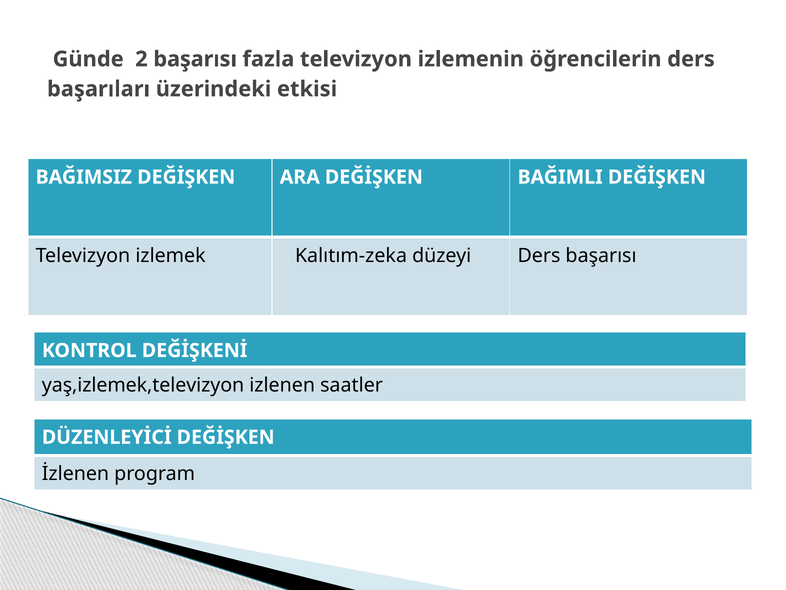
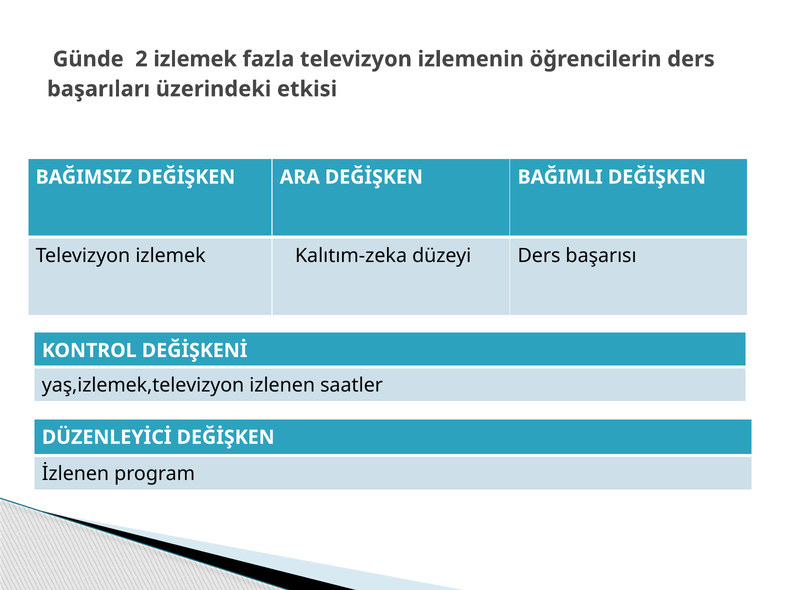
2 başarısı: başarısı -> izlemek
